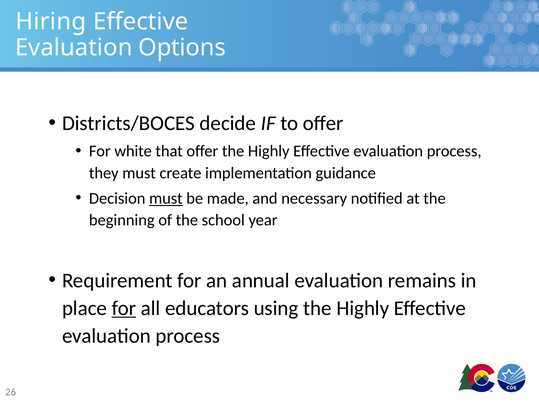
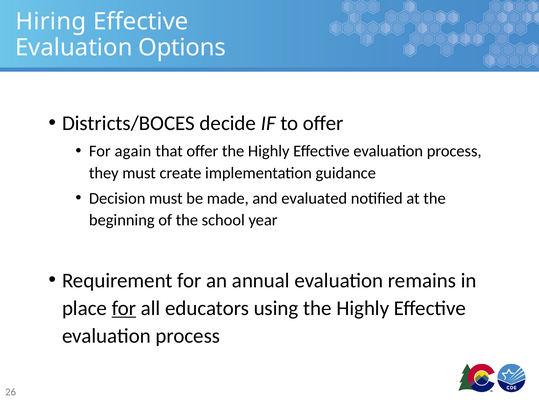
white: white -> again
must at (166, 198) underline: present -> none
necessary: necessary -> evaluated
